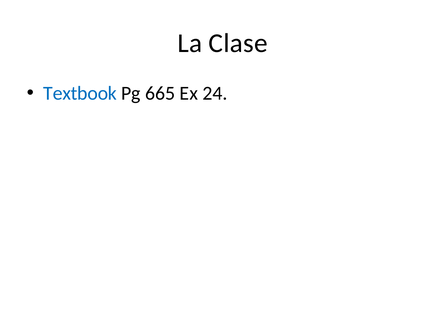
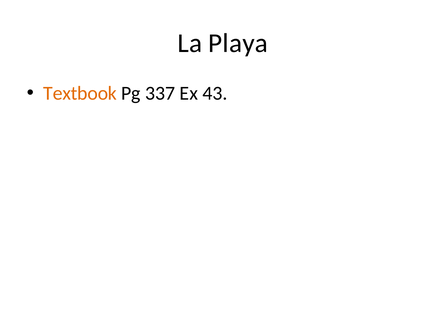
Clase: Clase -> Playa
Textbook colour: blue -> orange
665: 665 -> 337
24: 24 -> 43
